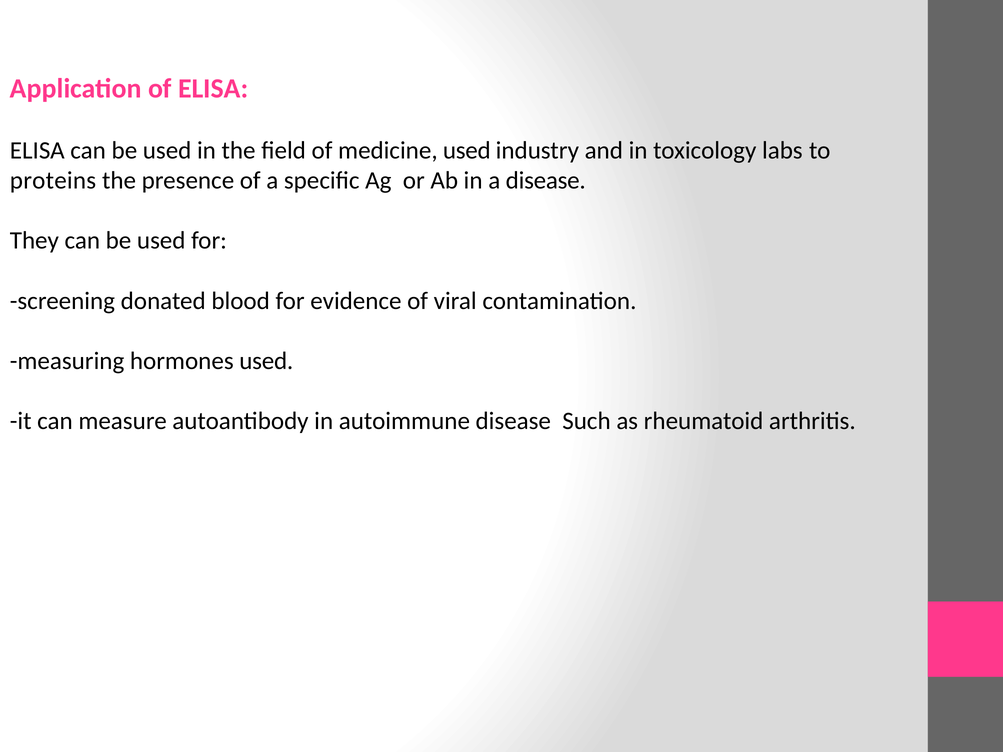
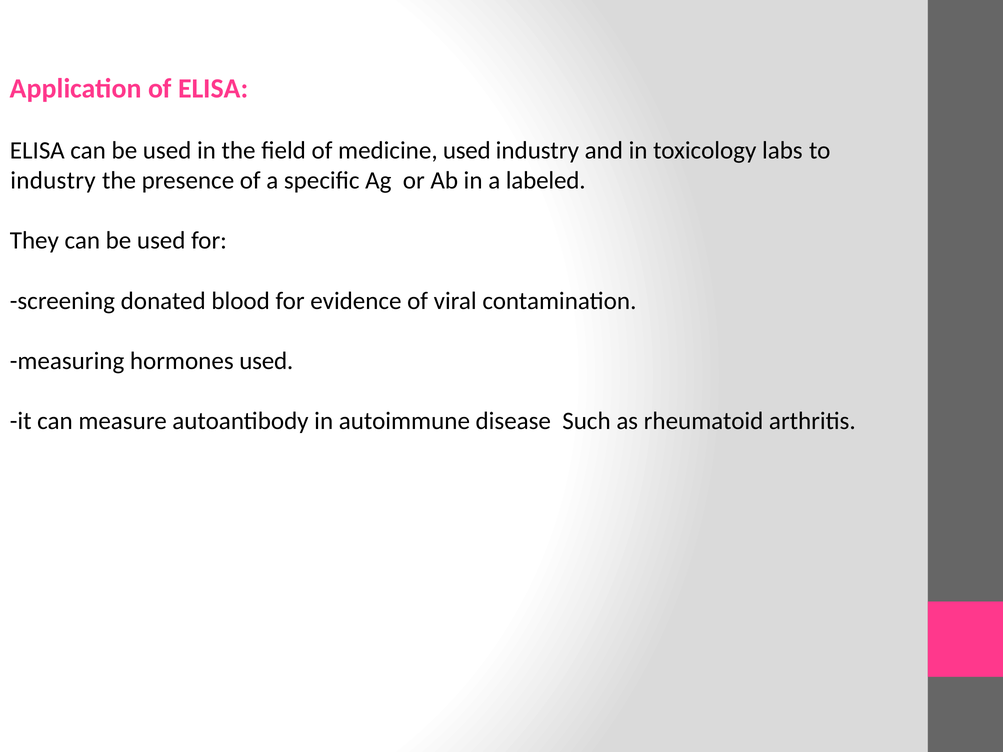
proteins at (53, 181): proteins -> industry
a disease: disease -> labeled
